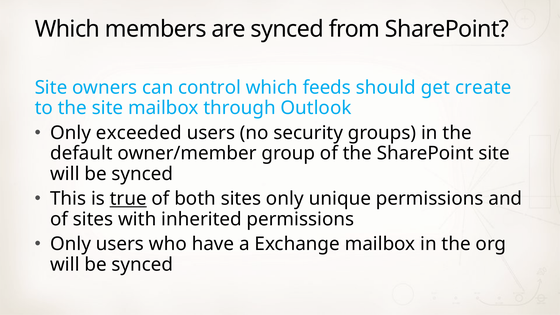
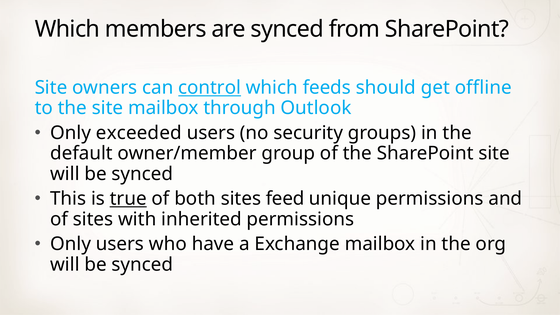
control underline: none -> present
create: create -> offline
sites only: only -> feed
